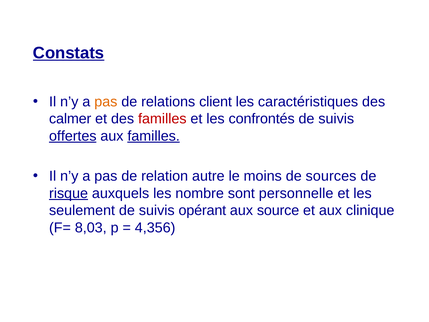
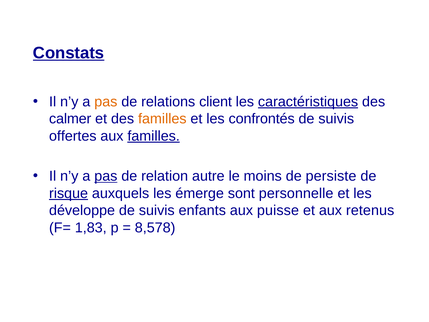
caractéristiques underline: none -> present
familles at (162, 119) colour: red -> orange
offertes underline: present -> none
pas at (106, 176) underline: none -> present
sources: sources -> persiste
nombre: nombre -> émerge
seulement: seulement -> développe
opérant: opérant -> enfants
source: source -> puisse
clinique: clinique -> retenus
8,03: 8,03 -> 1,83
4,356: 4,356 -> 8,578
